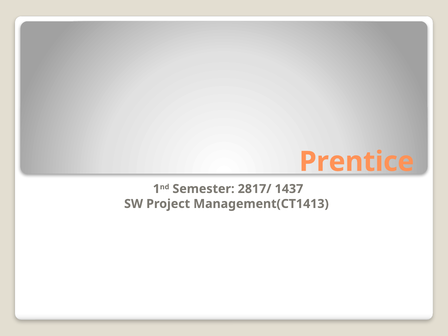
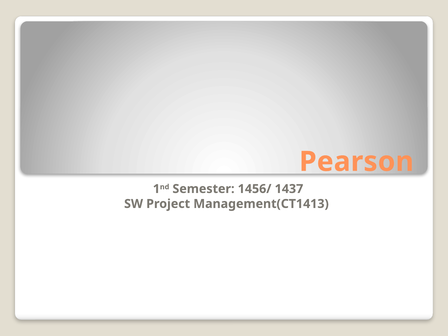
Prentice: Prentice -> Pearson
2817/: 2817/ -> 1456/
